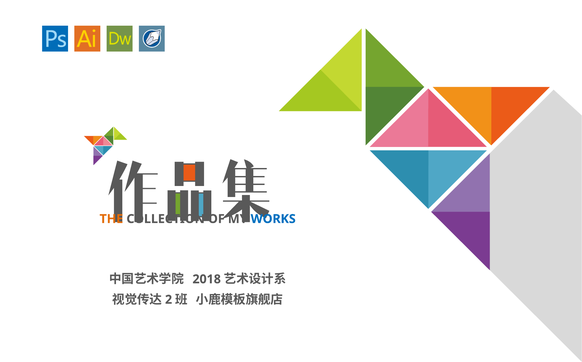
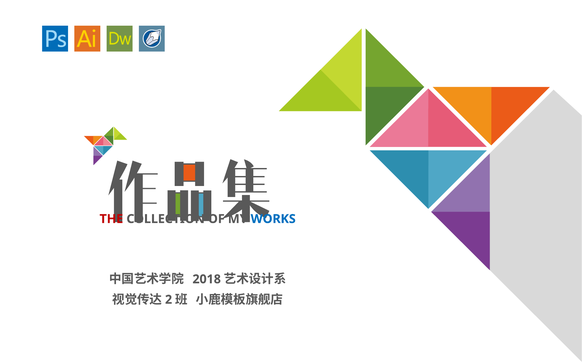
THE colour: orange -> red
